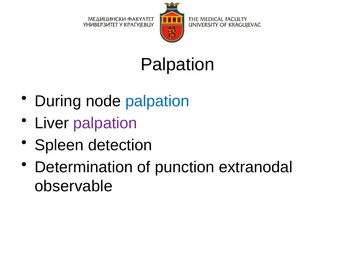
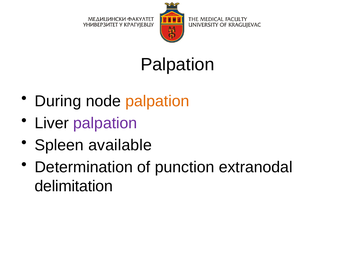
palpation at (157, 101) colour: blue -> orange
detection: detection -> available
observable: observable -> delimitation
